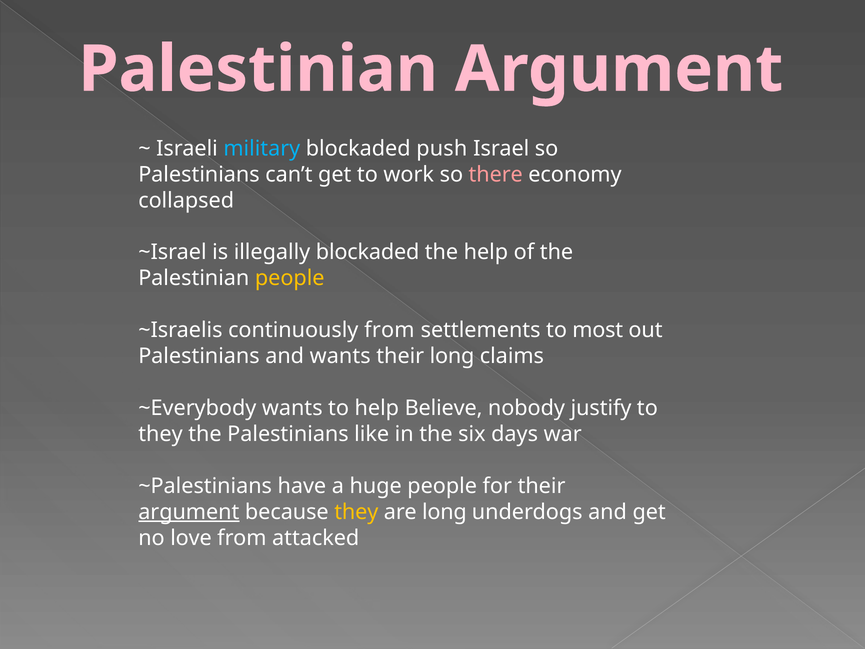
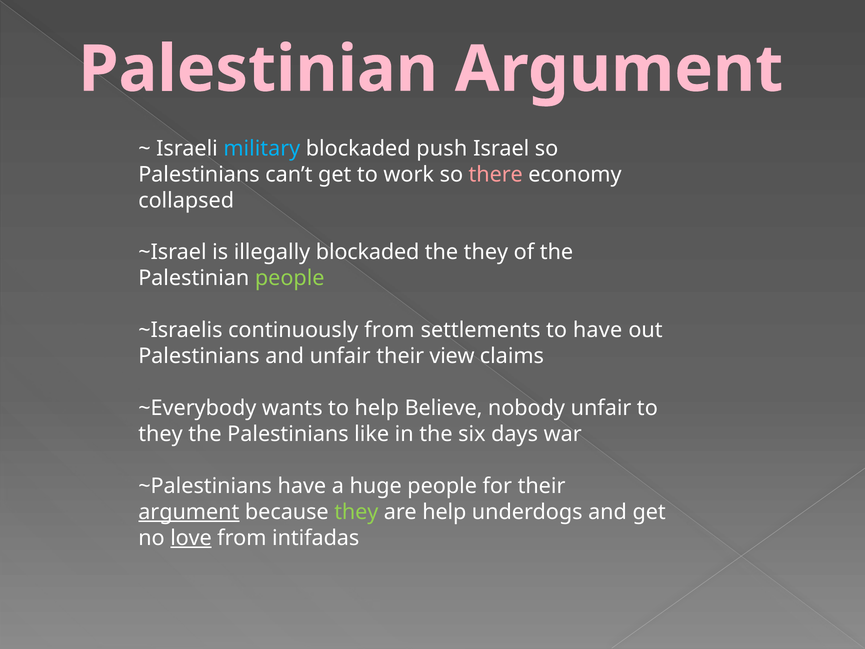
the help: help -> they
people at (290, 278) colour: yellow -> light green
to most: most -> have
and wants: wants -> unfair
their long: long -> view
nobody justify: justify -> unfair
they at (356, 512) colour: yellow -> light green
are long: long -> help
love underline: none -> present
attacked: attacked -> intifadas
